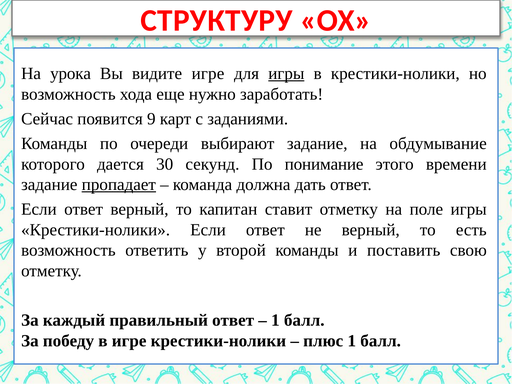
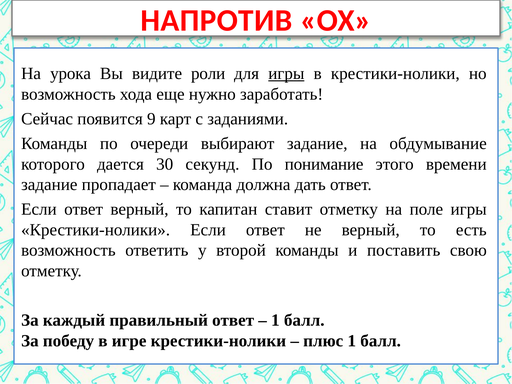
СТРУКТУРУ: СТРУКТУРУ -> НАПРОТИВ
видите игре: игре -> роли
пропадает underline: present -> none
